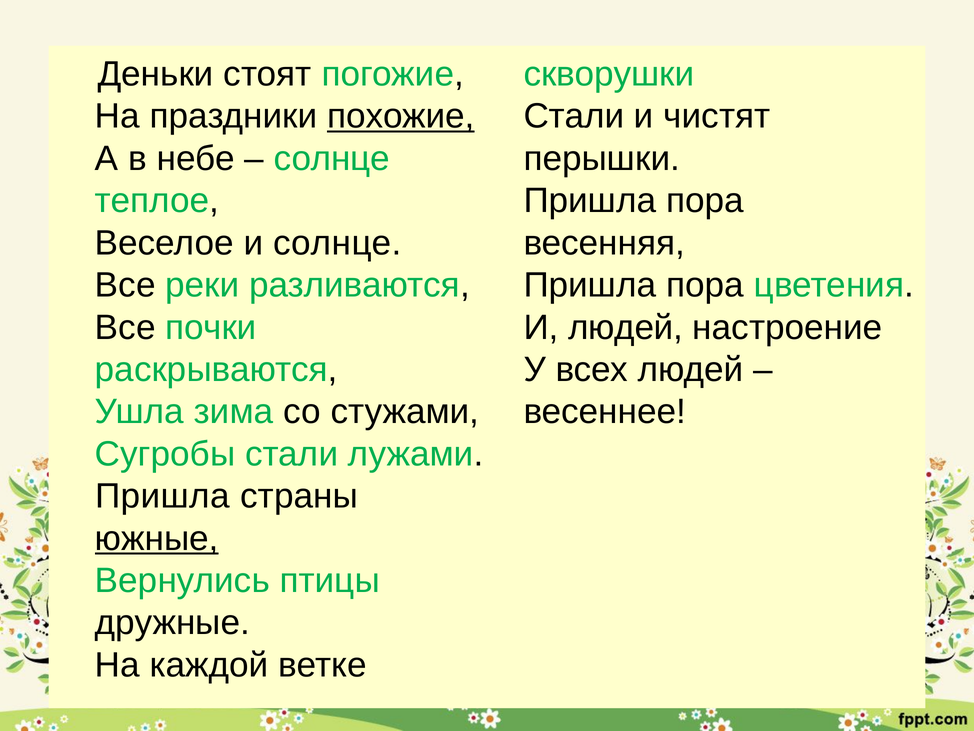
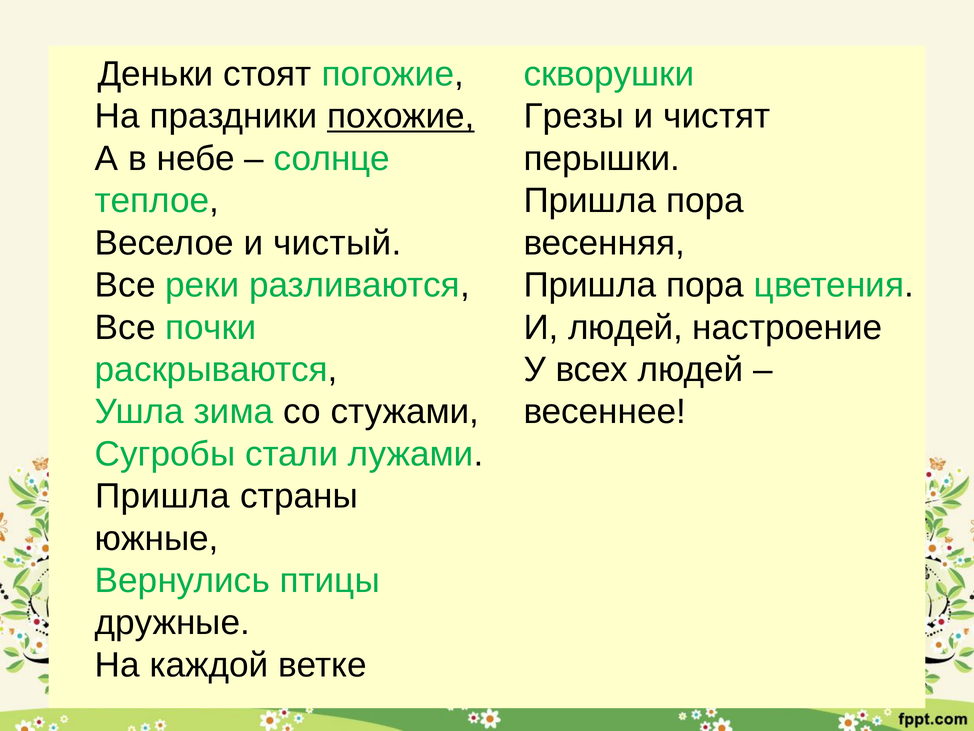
Стали at (574, 116): Стали -> Грезы
и солнце: солнце -> чистый
южные underline: present -> none
